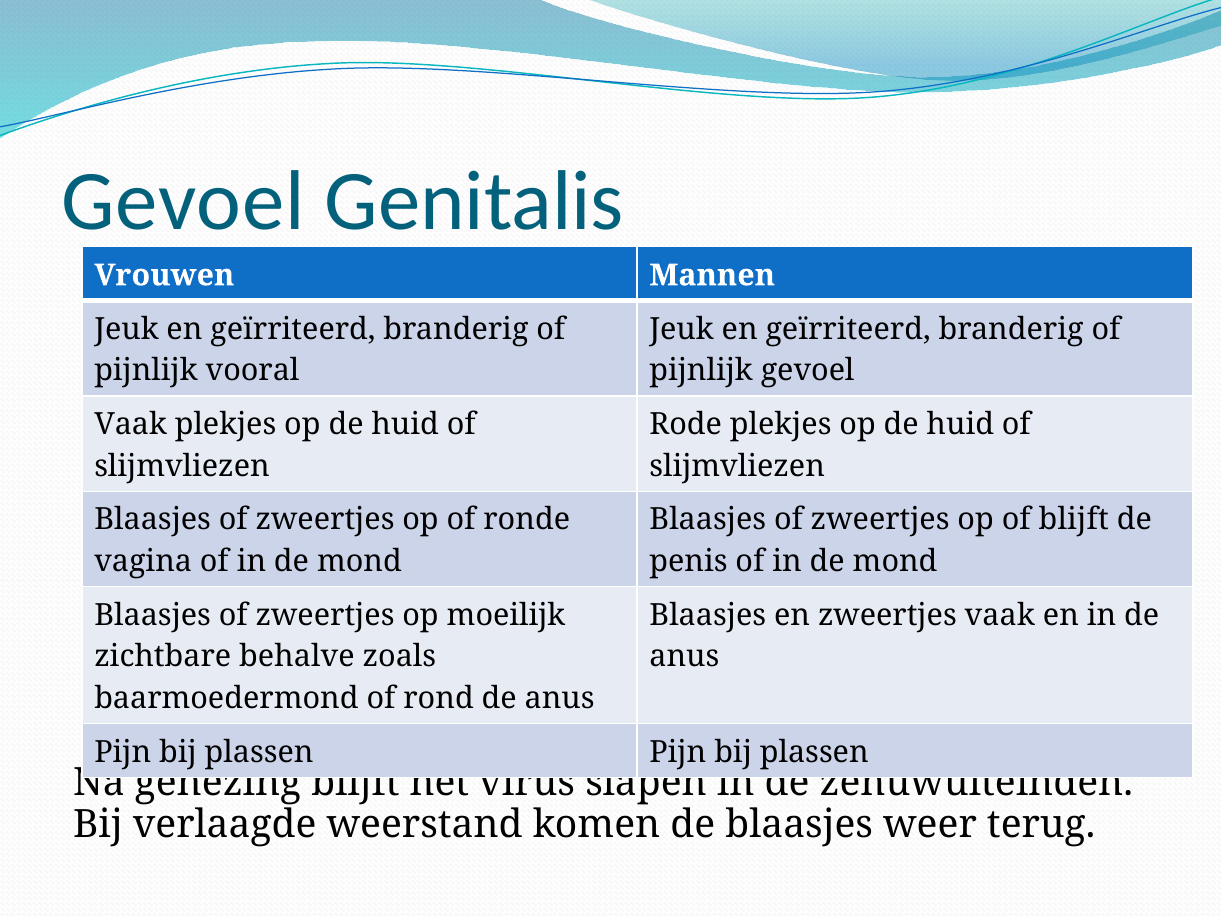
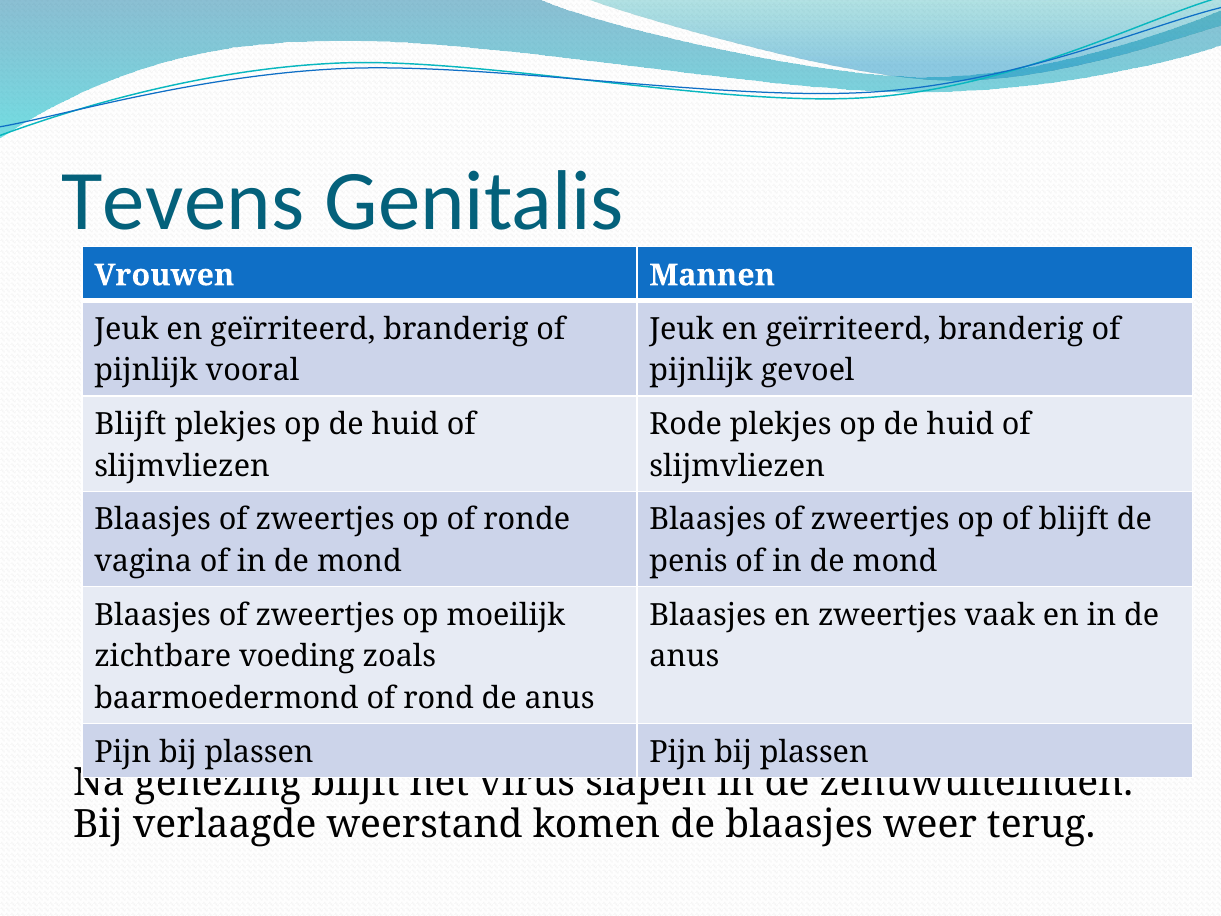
Gevoel at (183, 202): Gevoel -> Tevens
Vaak at (131, 424): Vaak -> Blijft
behalve: behalve -> voeding
